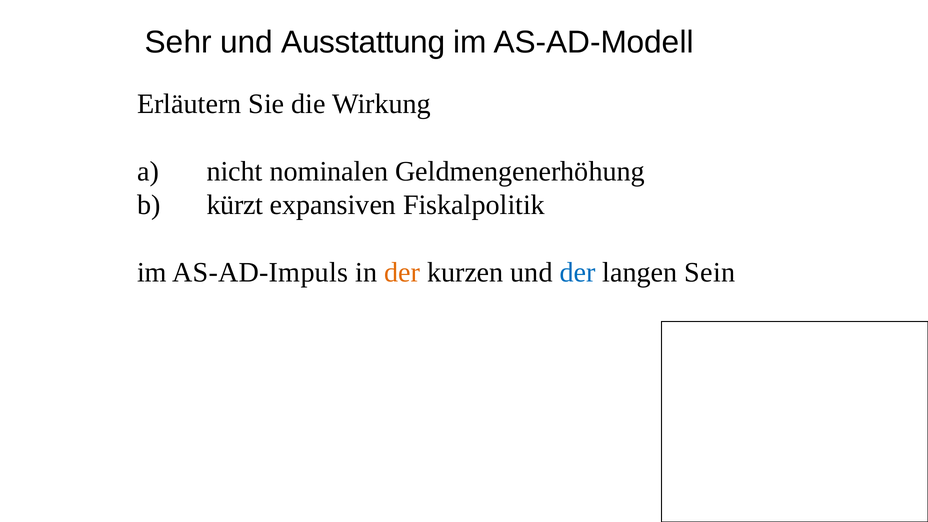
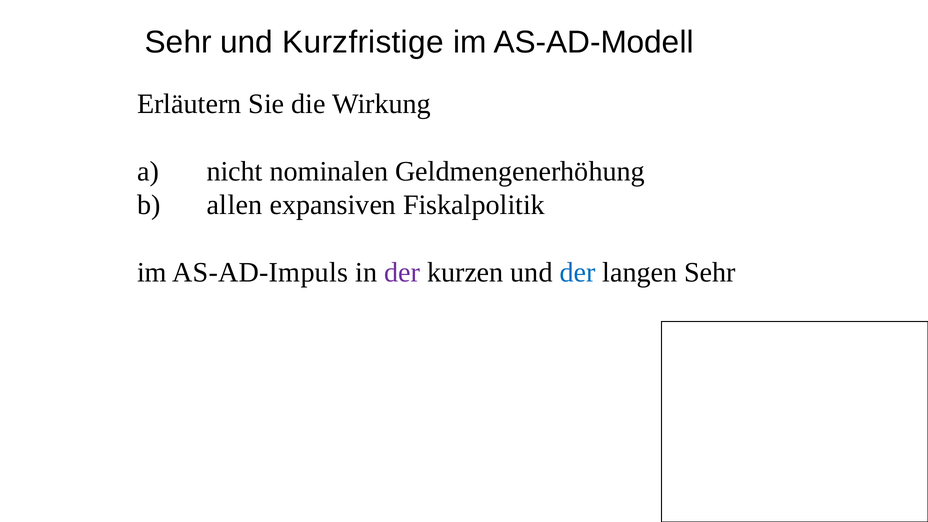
Ausstattung: Ausstattung -> Kurzfristige
kürzt: kürzt -> allen
der at (402, 272) colour: orange -> purple
langen Sein: Sein -> Sehr
